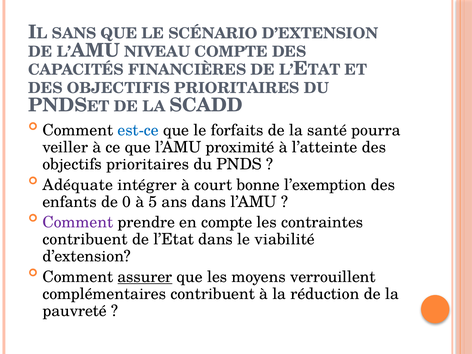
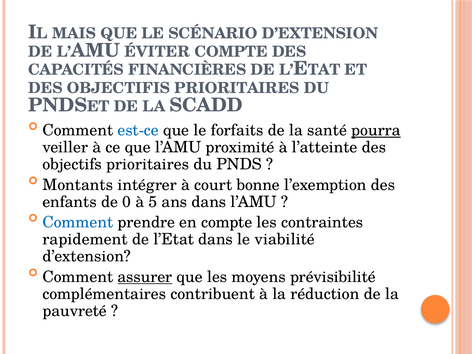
SANS: SANS -> MAIS
NIVEAU: NIVEAU -> ÉVITER
pourra underline: none -> present
Adéquate: Adéquate -> Montants
Comment at (78, 222) colour: purple -> blue
contribuent at (85, 239): contribuent -> rapidement
verrouillent: verrouillent -> prévisibilité
